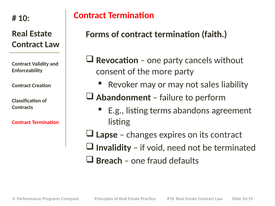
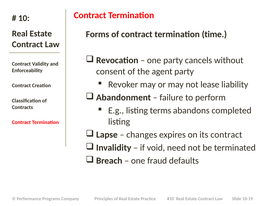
faith: faith -> time
more: more -> agent
sales: sales -> lease
agreement: agreement -> completed
